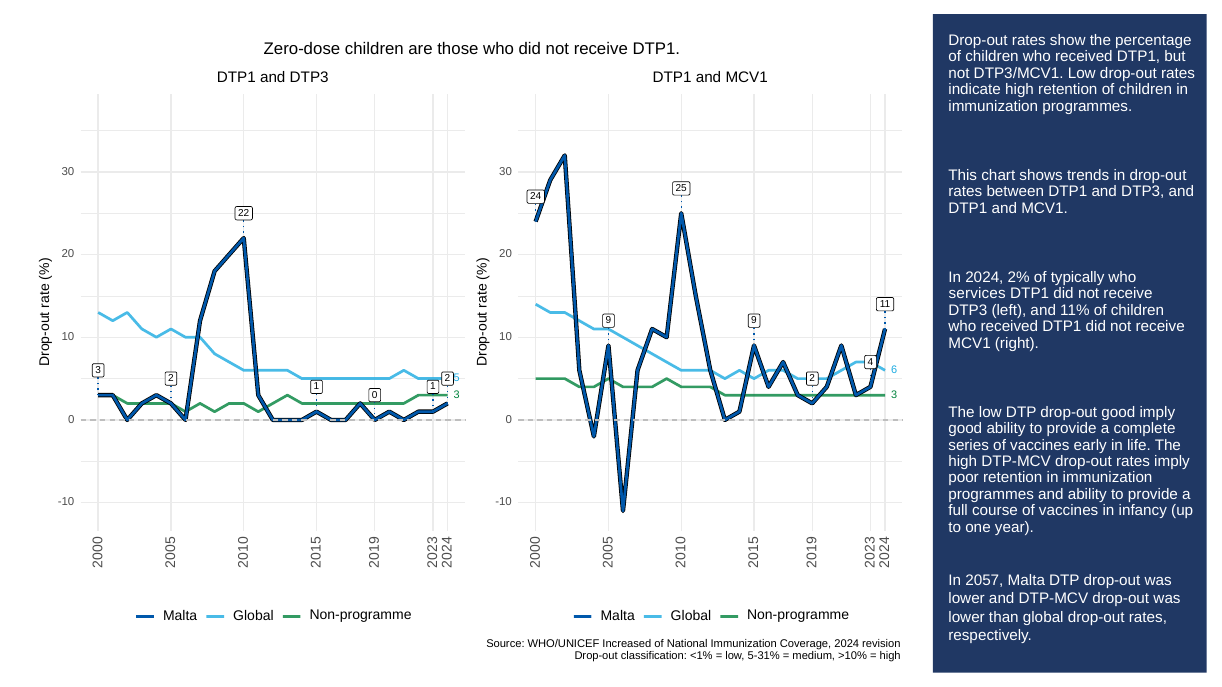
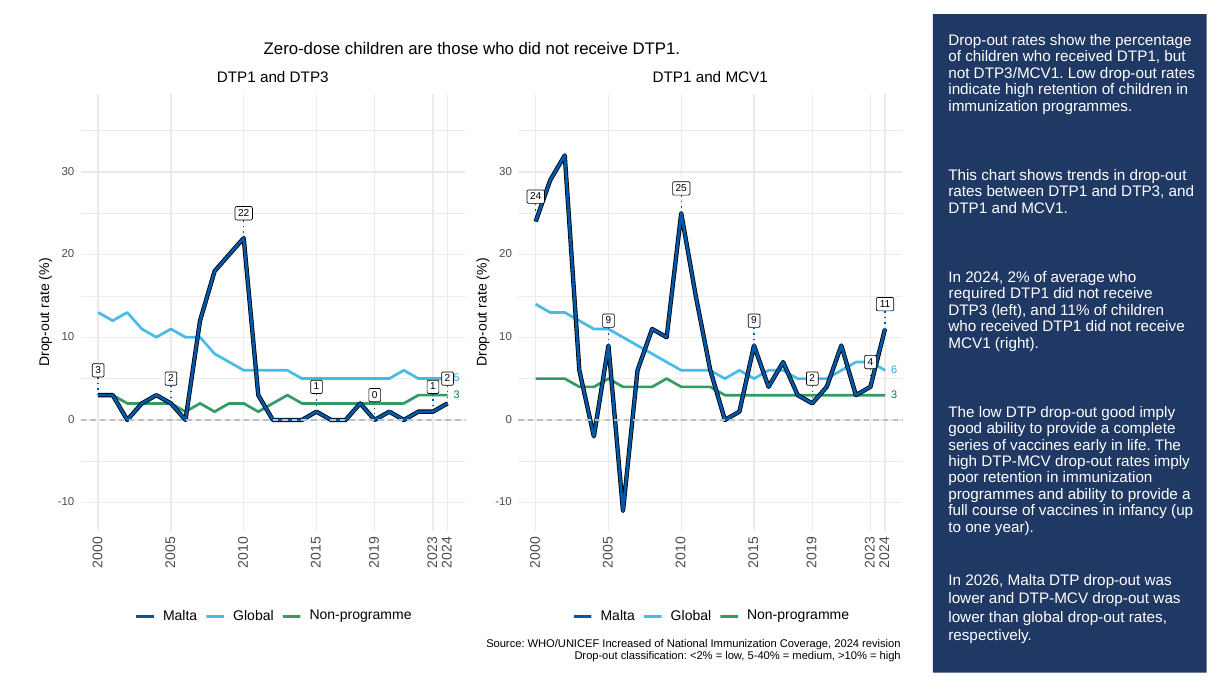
typically: typically -> average
services: services -> required
2057: 2057 -> 2026
<1%: <1% -> <2%
5-31%: 5-31% -> 5-40%
